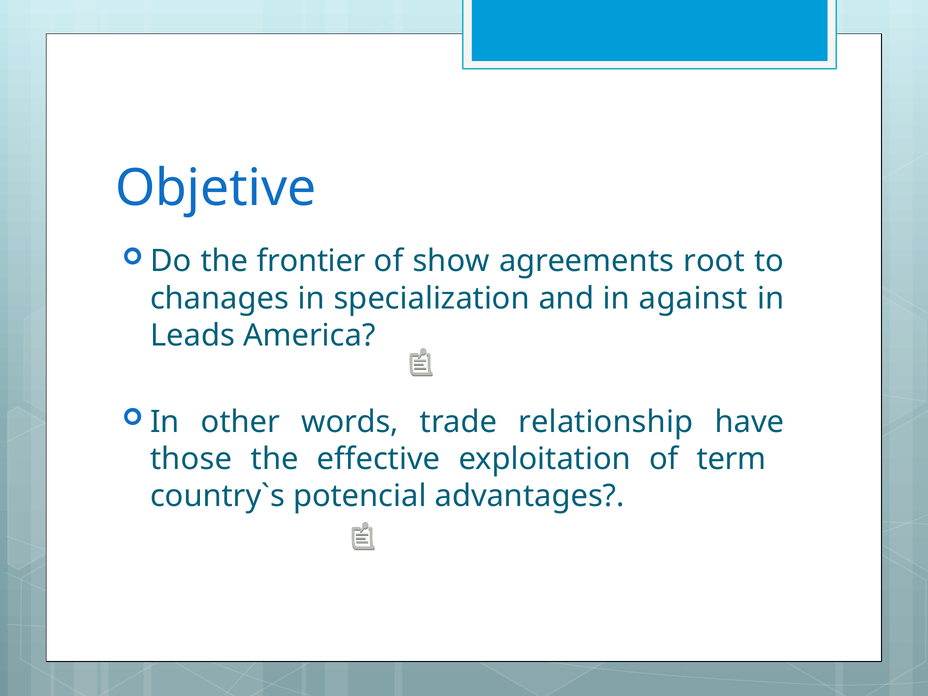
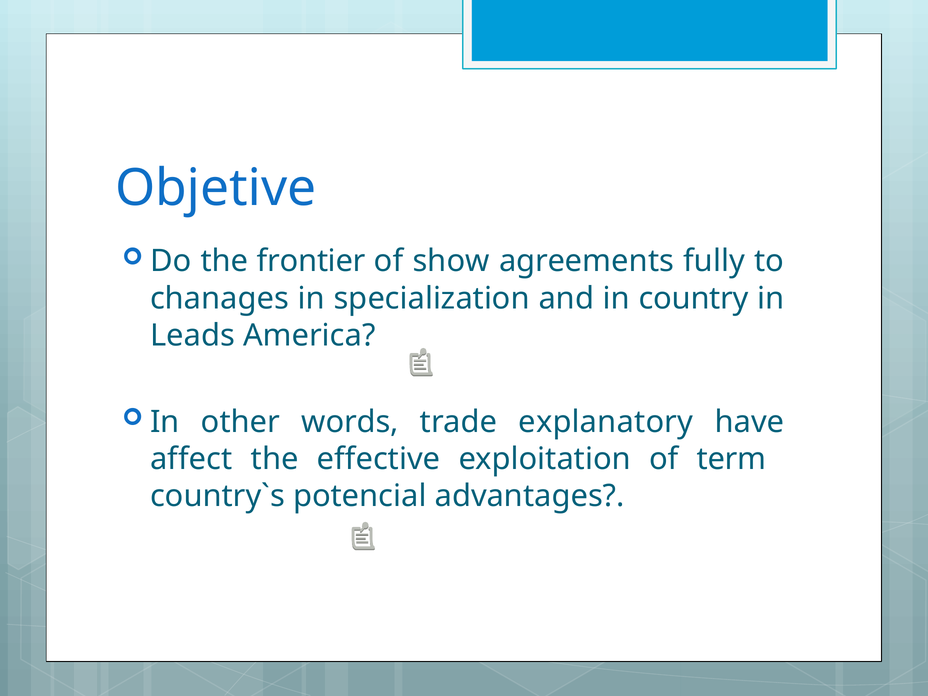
root: root -> fully
against: against -> country
relationship: relationship -> explanatory
those: those -> affect
